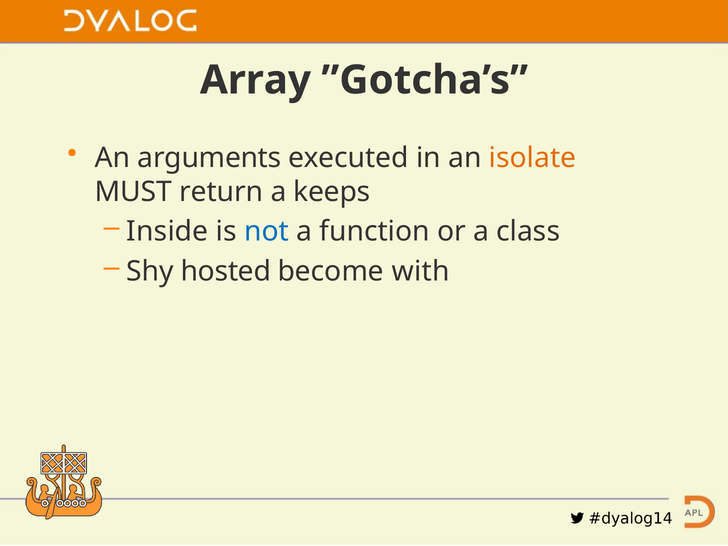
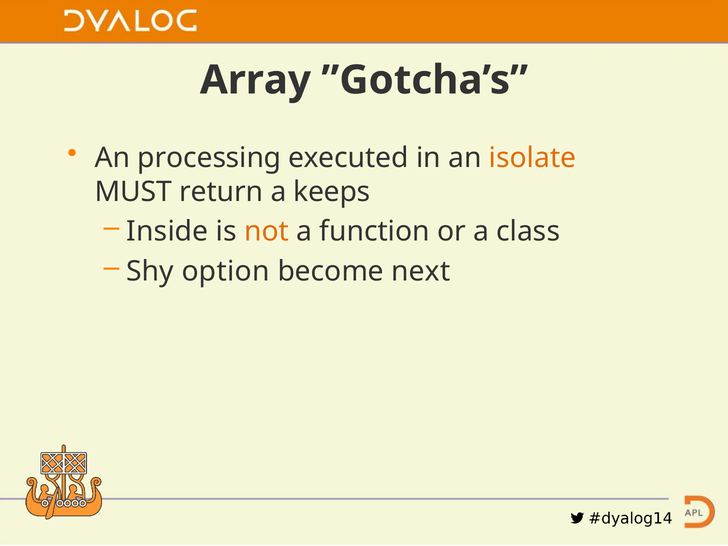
arguments: arguments -> processing
not colour: blue -> orange
hosted: hosted -> option
with: with -> next
